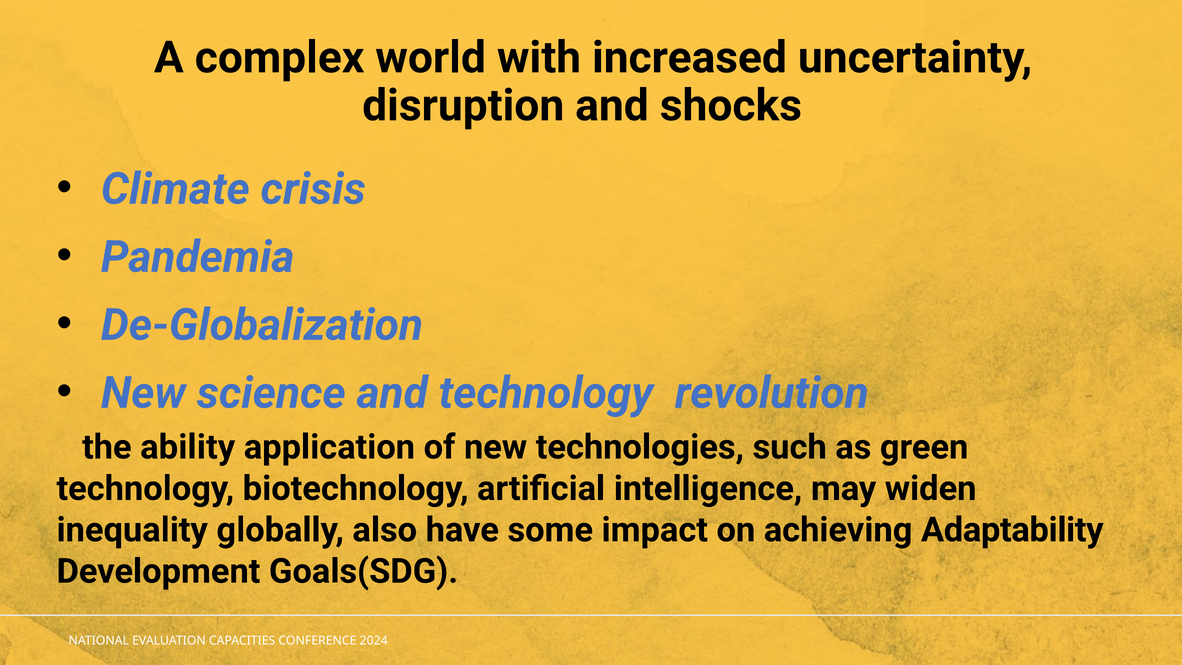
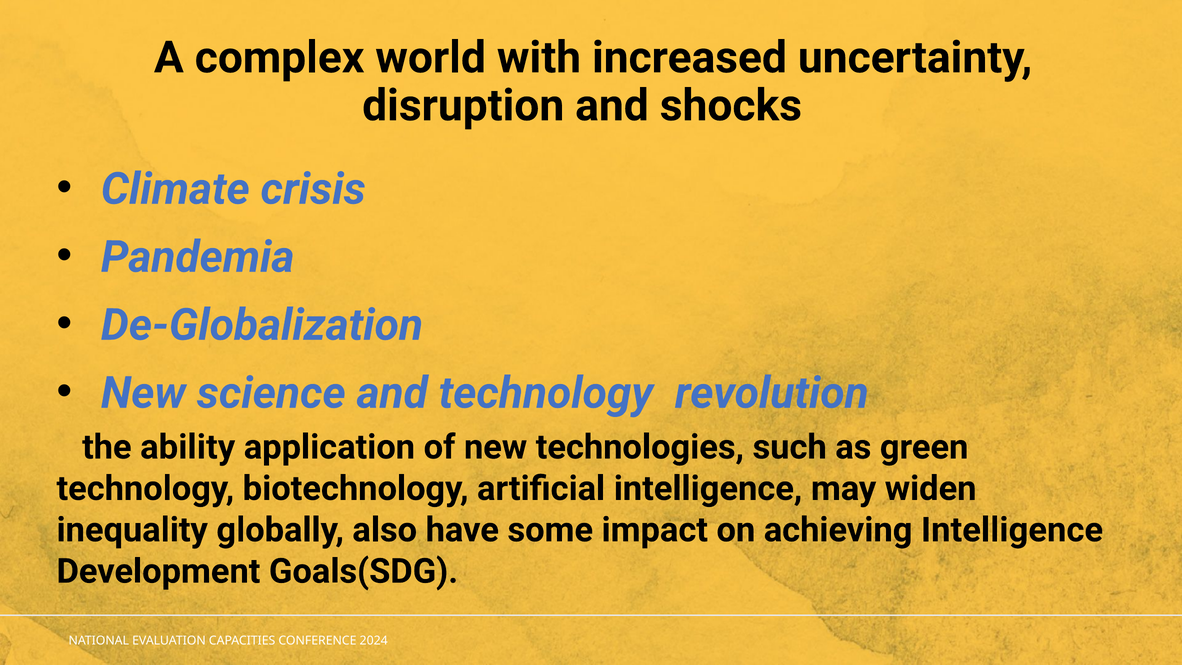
achieving Adaptability: Adaptability -> Intelligence
